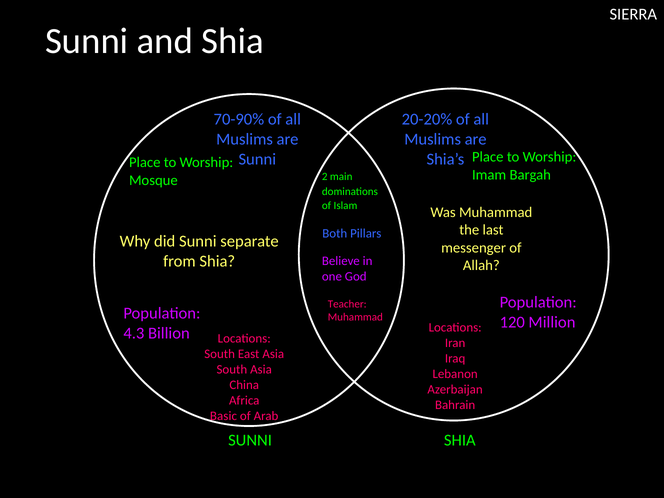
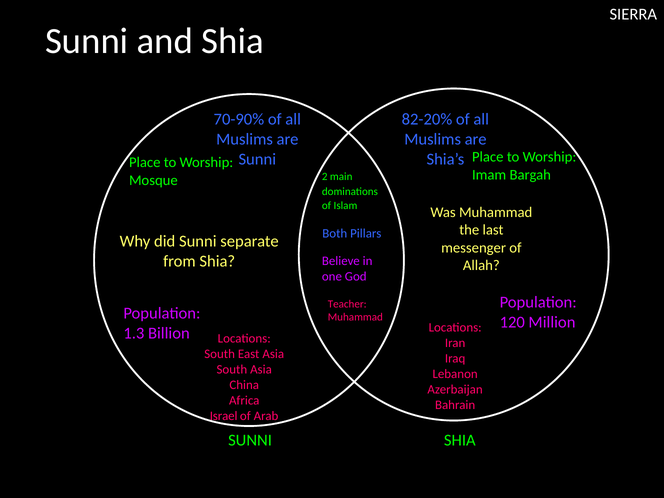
20-20%: 20-20% -> 82-20%
4.3: 4.3 -> 1.3
Basic: Basic -> Israel
